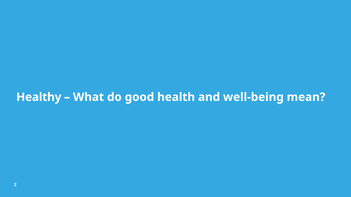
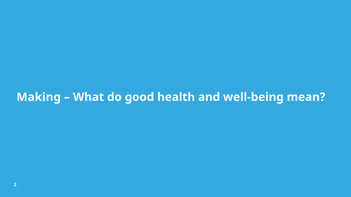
Healthy: Healthy -> Making
